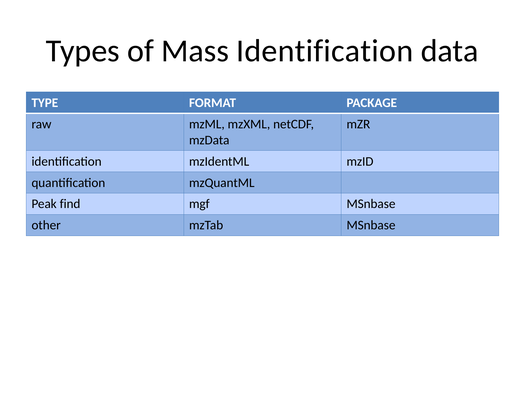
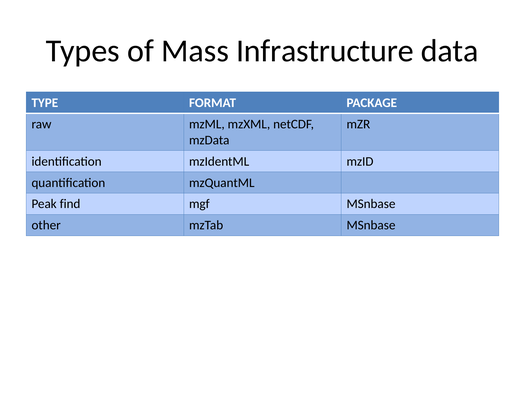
Mass Identification: Identification -> Infrastructure
